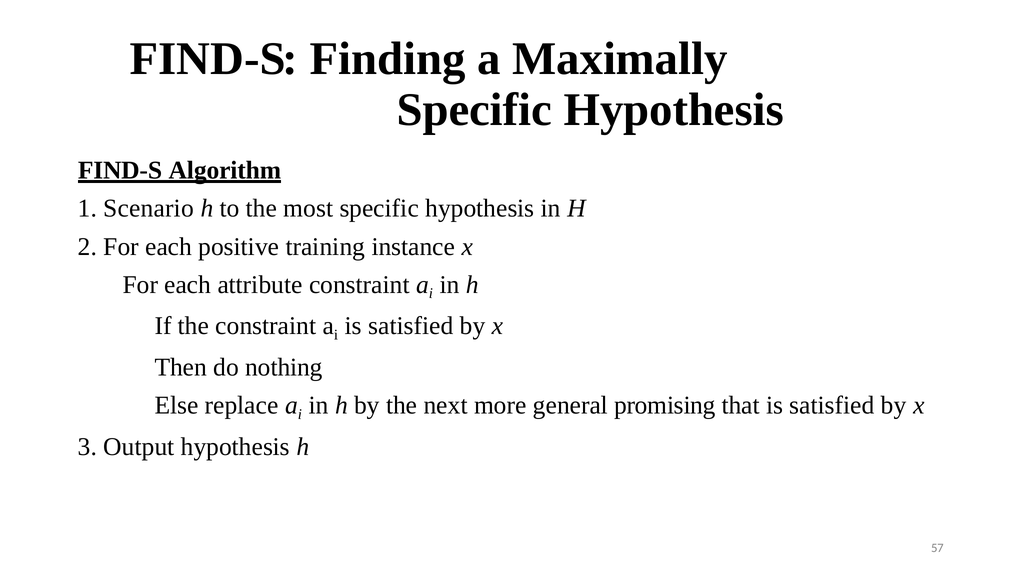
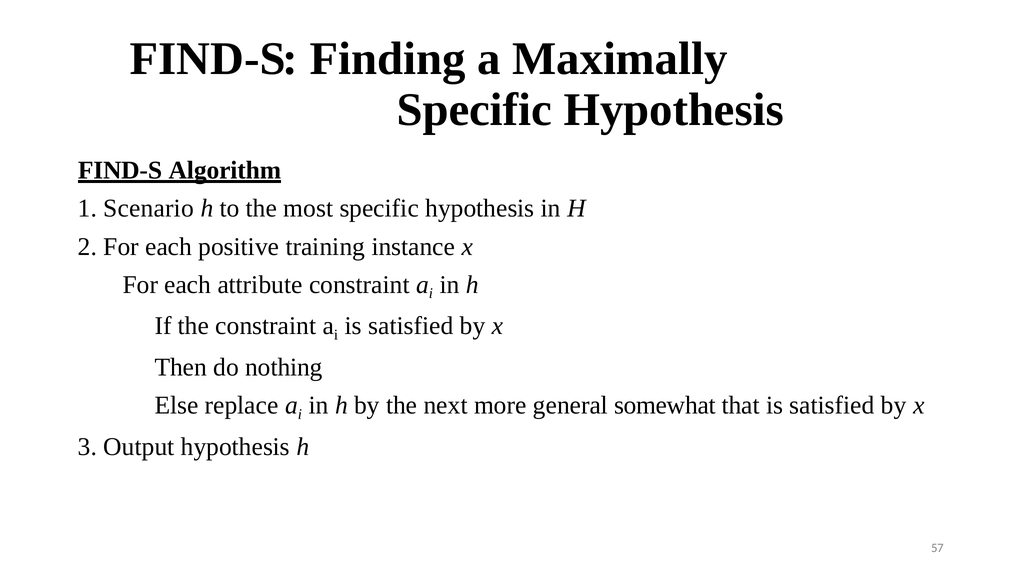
promising: promising -> somewhat
